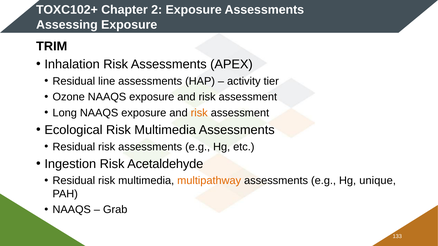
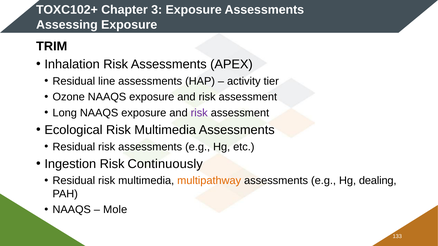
2: 2 -> 3
risk at (199, 113) colour: orange -> purple
Acetaldehyde: Acetaldehyde -> Continuously
unique: unique -> dealing
Grab: Grab -> Mole
